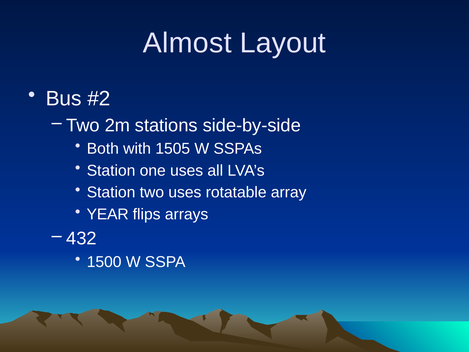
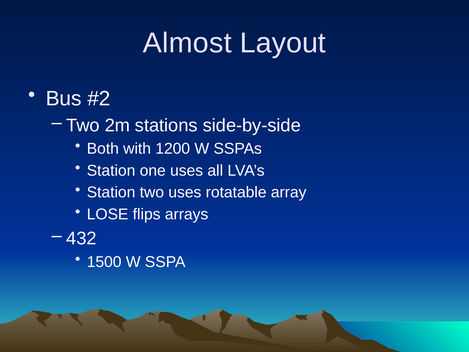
1505: 1505 -> 1200
YEAR: YEAR -> LOSE
